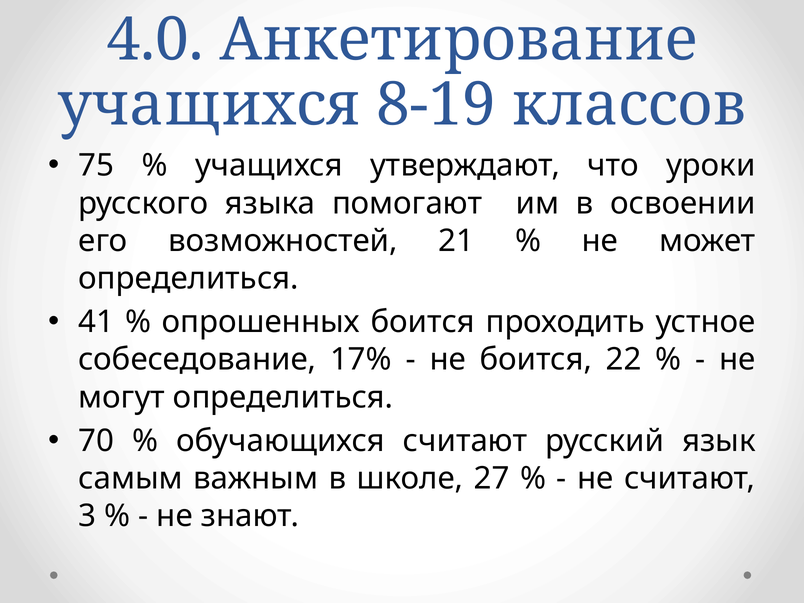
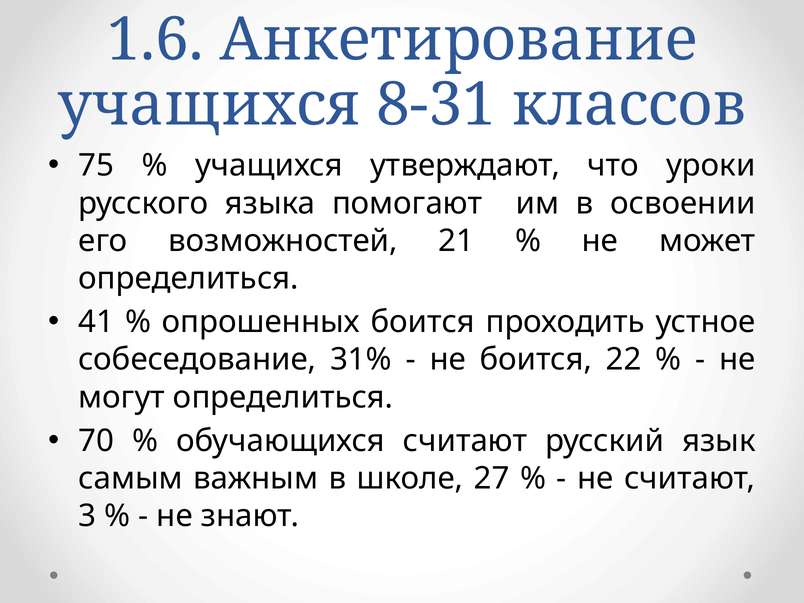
4.0: 4.0 -> 1.6
8-19: 8-19 -> 8-31
17%: 17% -> 31%
